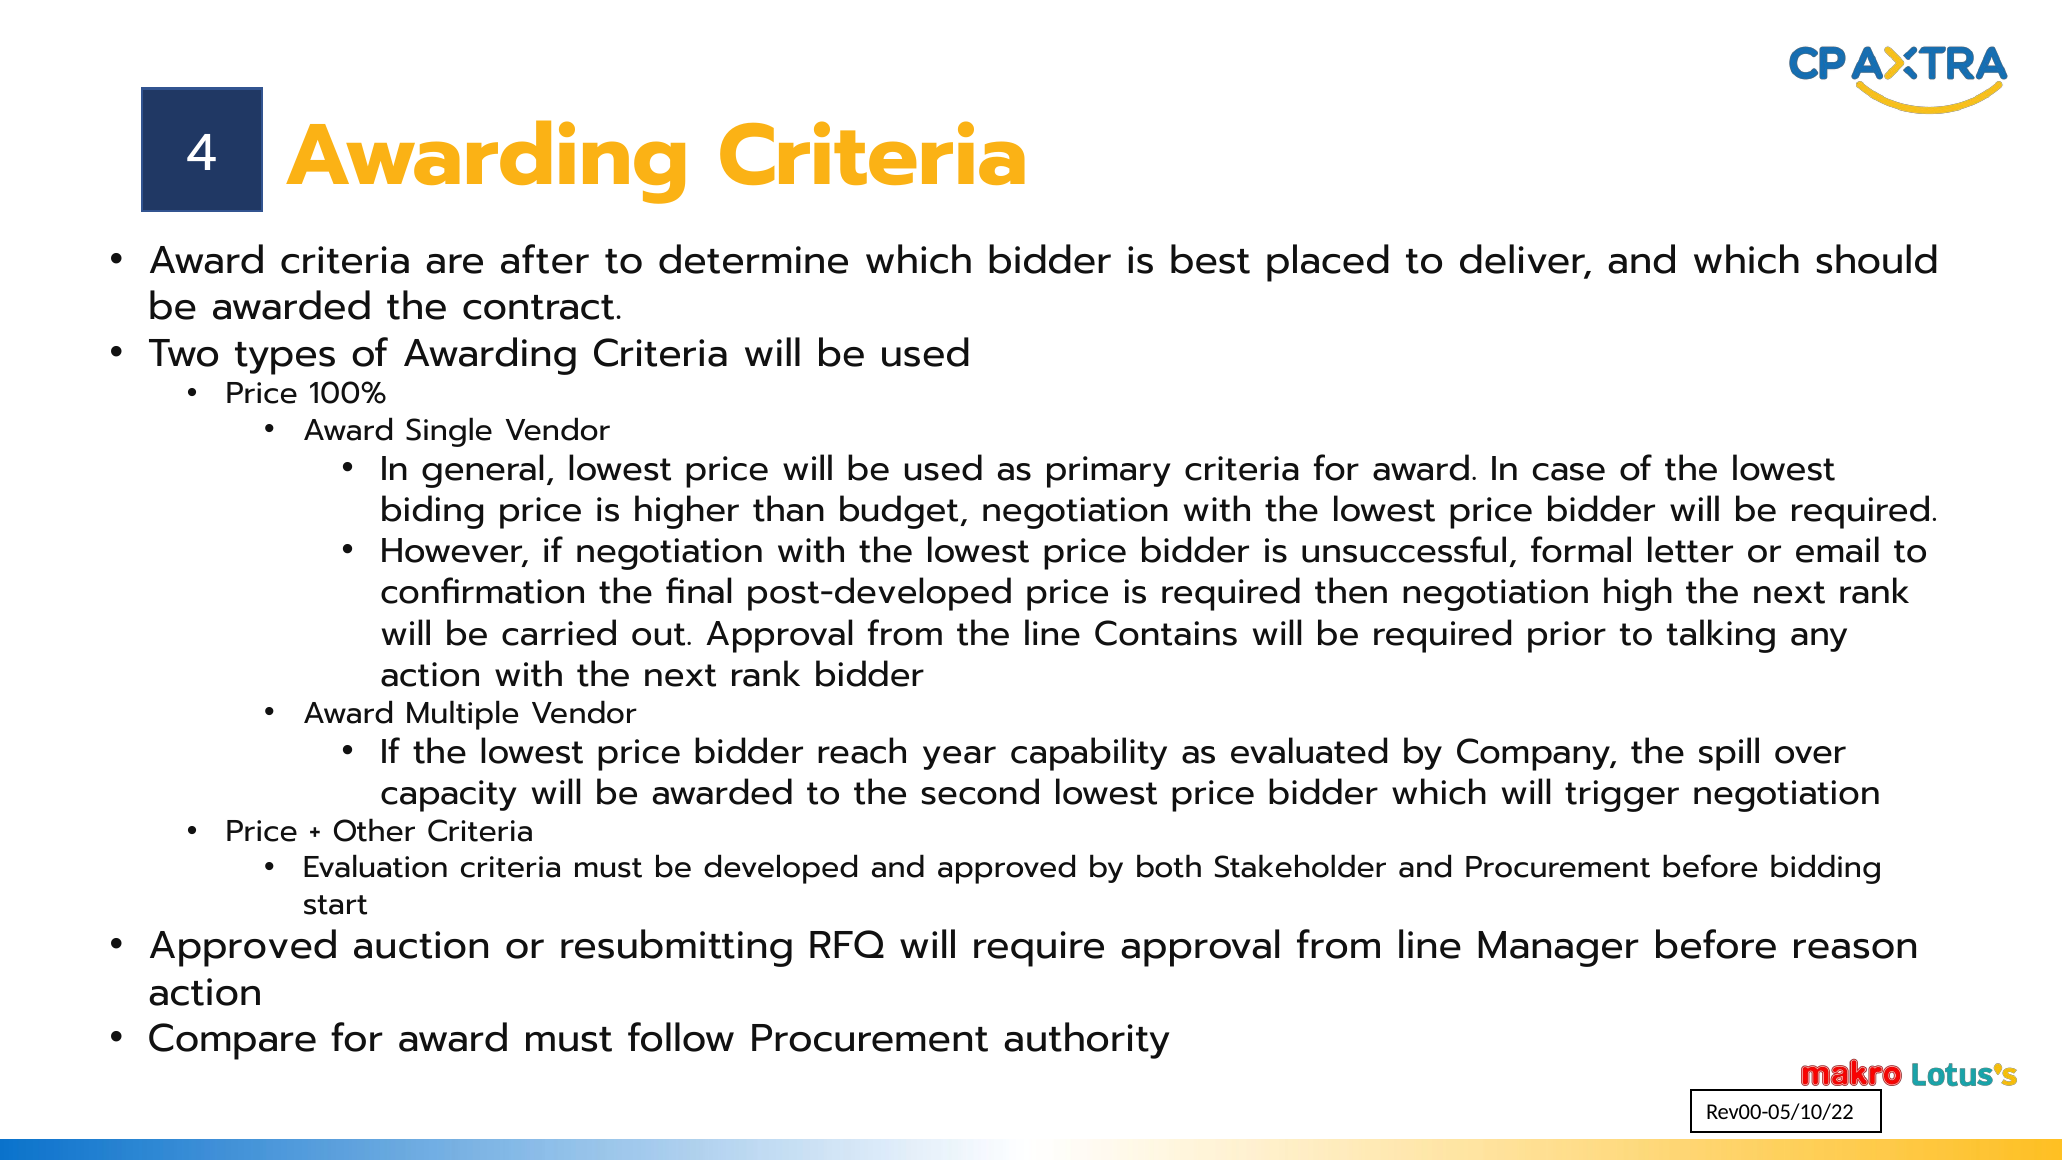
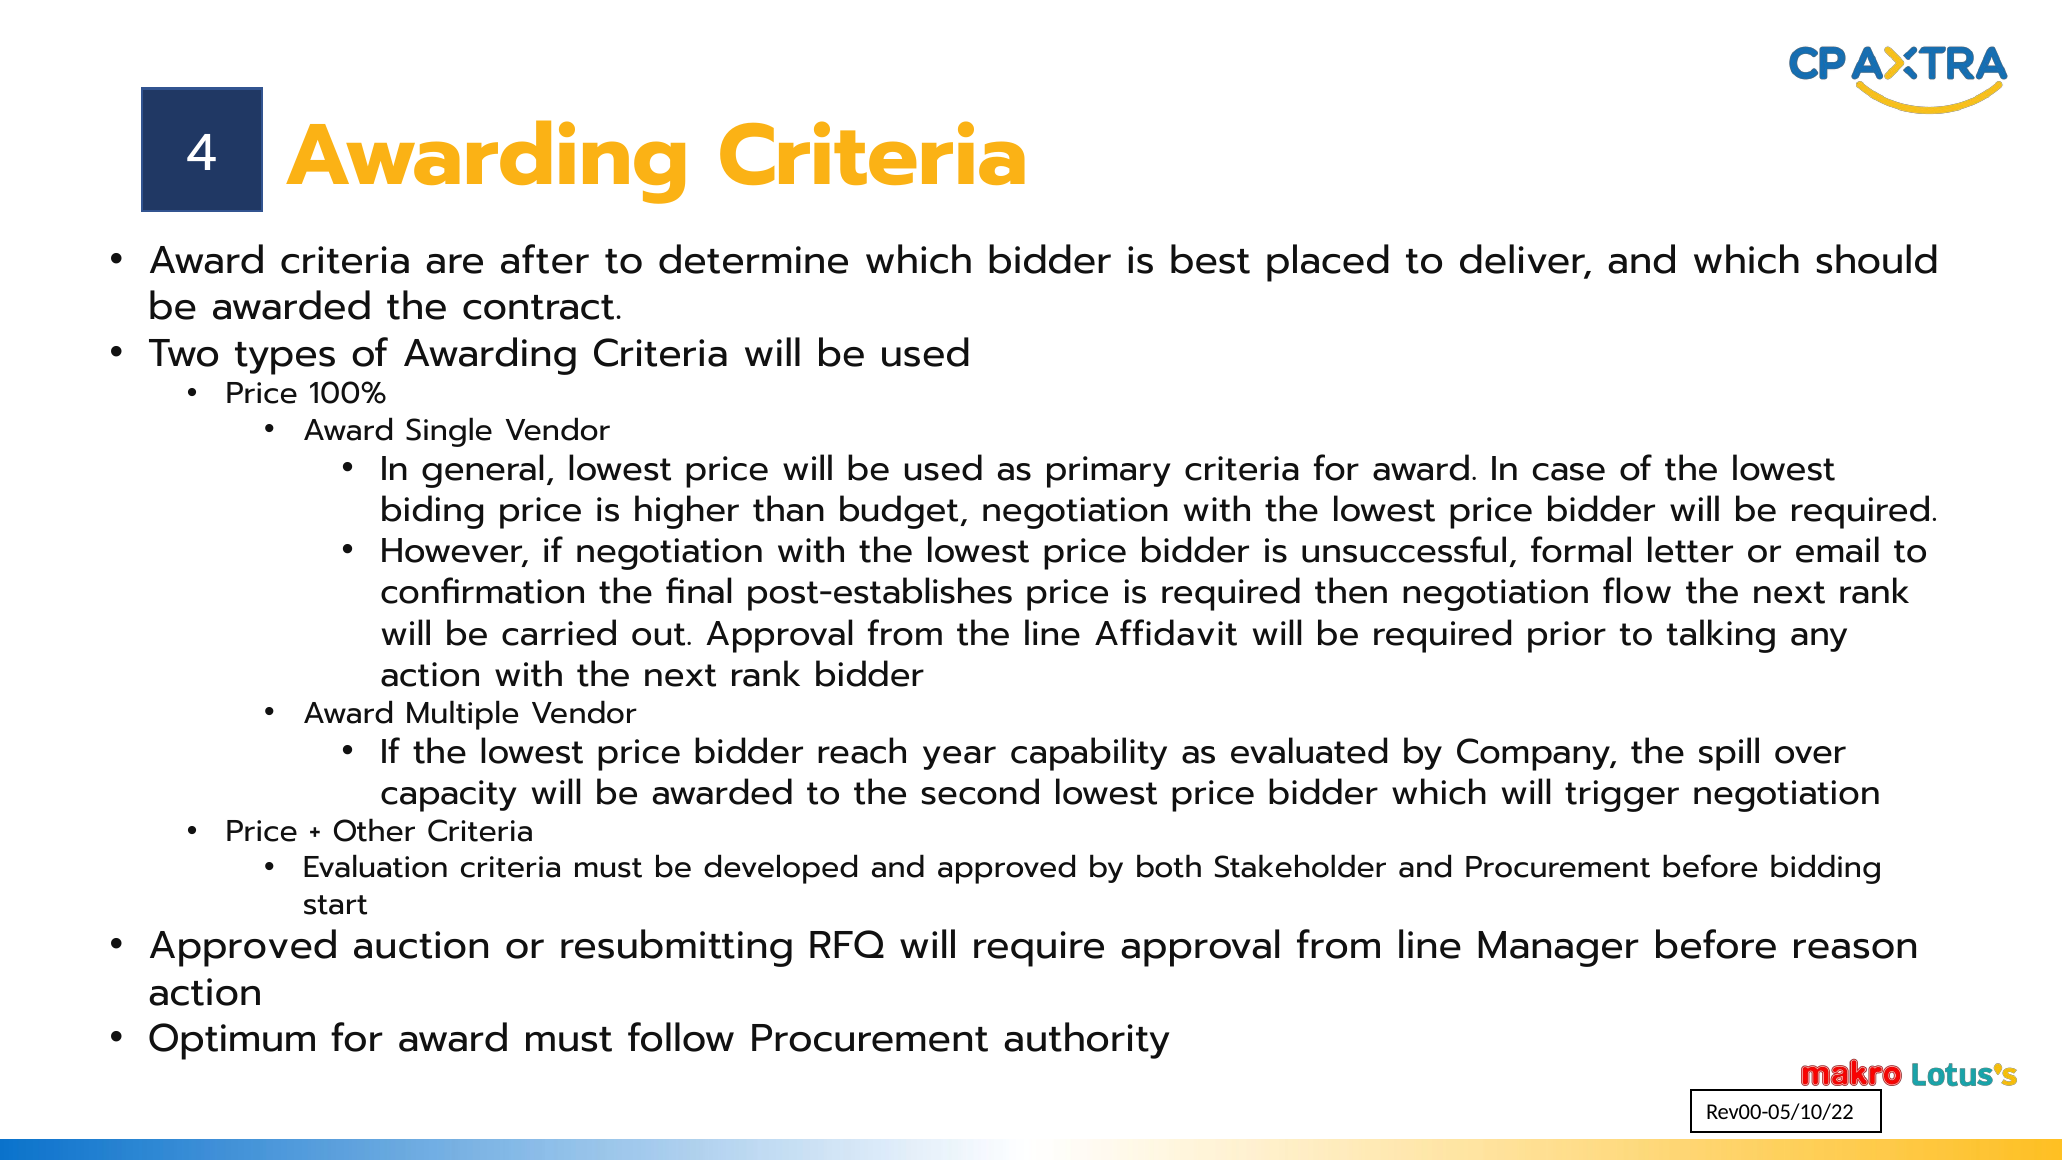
post-developed: post-developed -> post-establishes
high: high -> flow
Contains: Contains -> Affidavit
Compare: Compare -> Optimum
